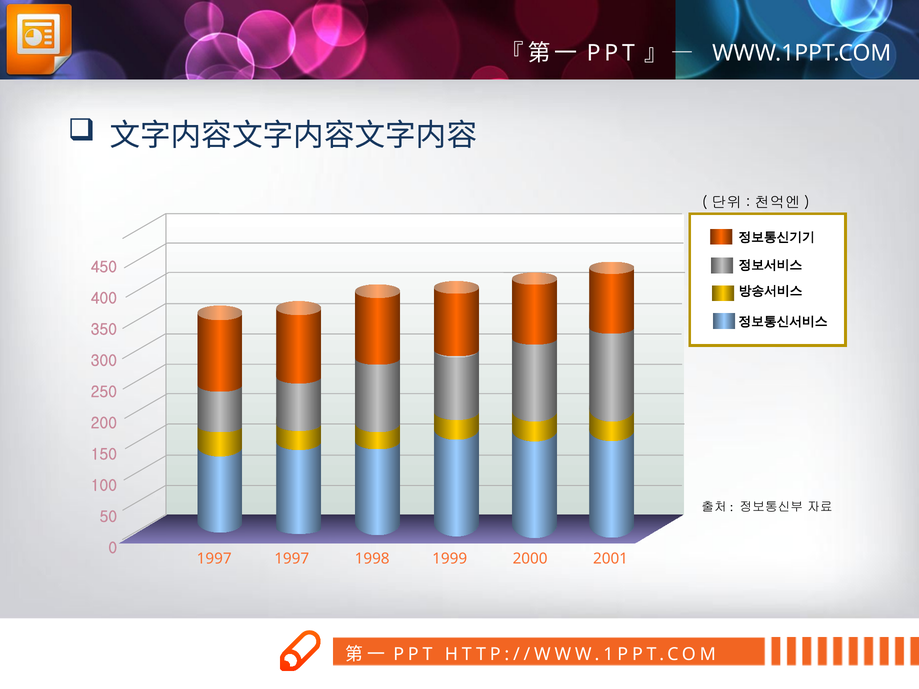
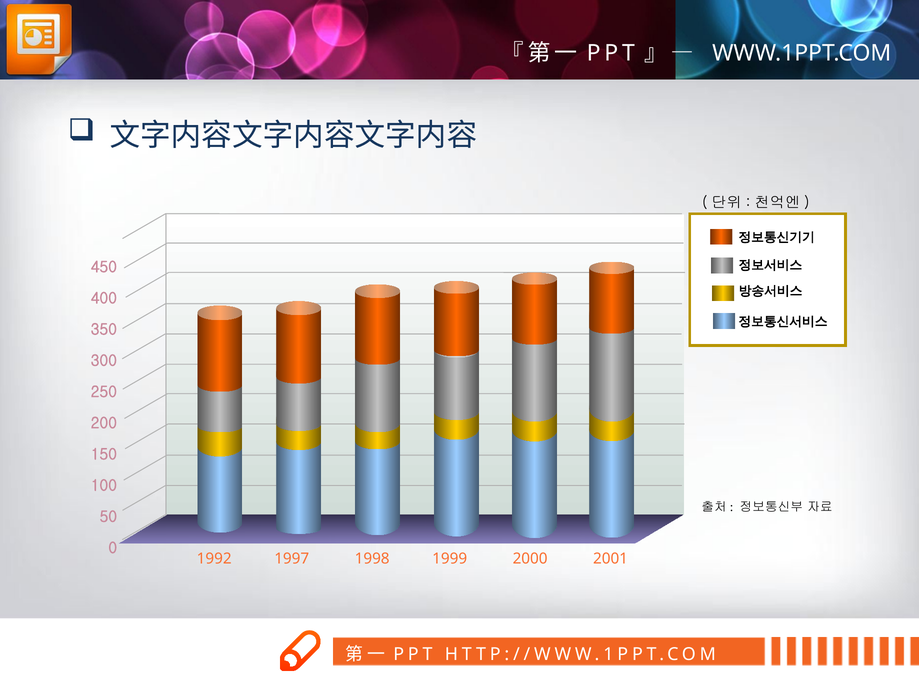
1997 at (214, 559): 1997 -> 1992
